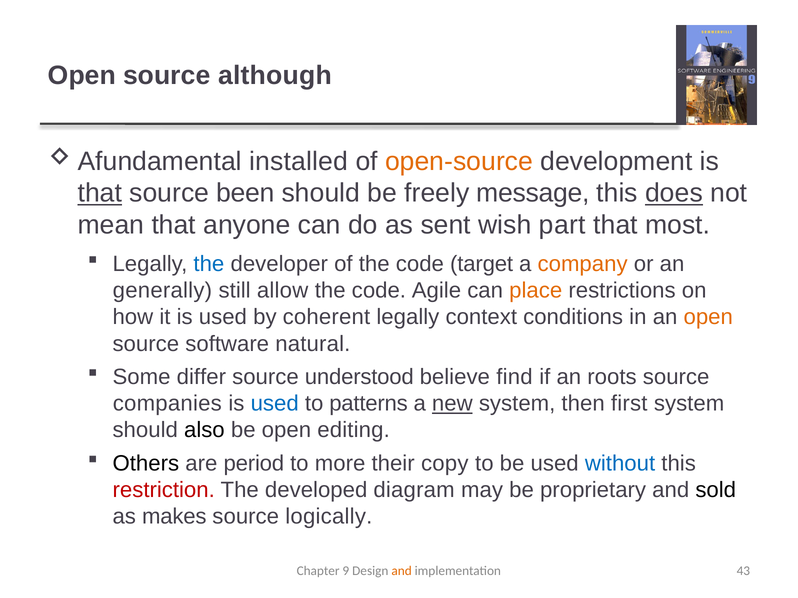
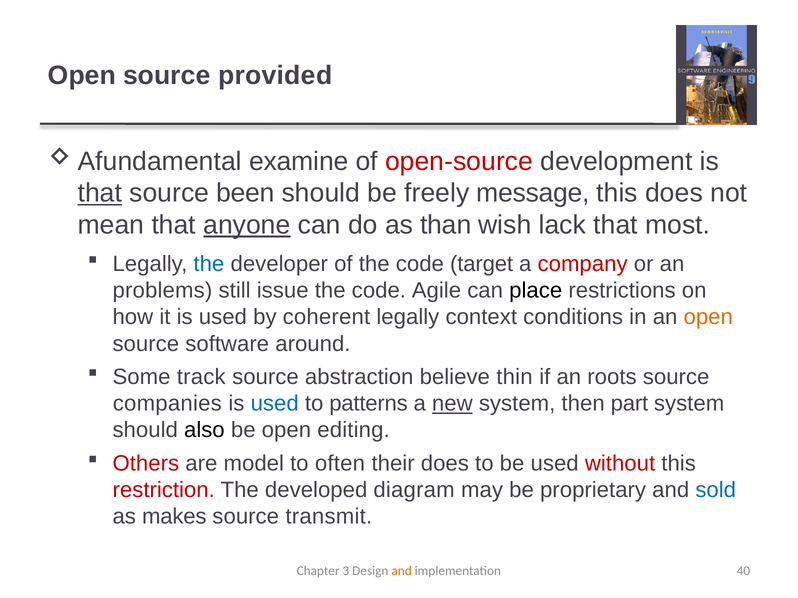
although: although -> provided
installed: installed -> examine
open-source colour: orange -> red
does at (674, 193) underline: present -> none
anyone underline: none -> present
sent: sent -> than
part: part -> lack
company colour: orange -> red
generally: generally -> problems
allow: allow -> issue
place colour: orange -> black
natural: natural -> around
differ: differ -> track
understood: understood -> abstraction
find: find -> thin
first: first -> part
Others colour: black -> red
period: period -> model
more: more -> often
their copy: copy -> does
without colour: blue -> red
sold colour: black -> blue
logically: logically -> transmit
9: 9 -> 3
43: 43 -> 40
